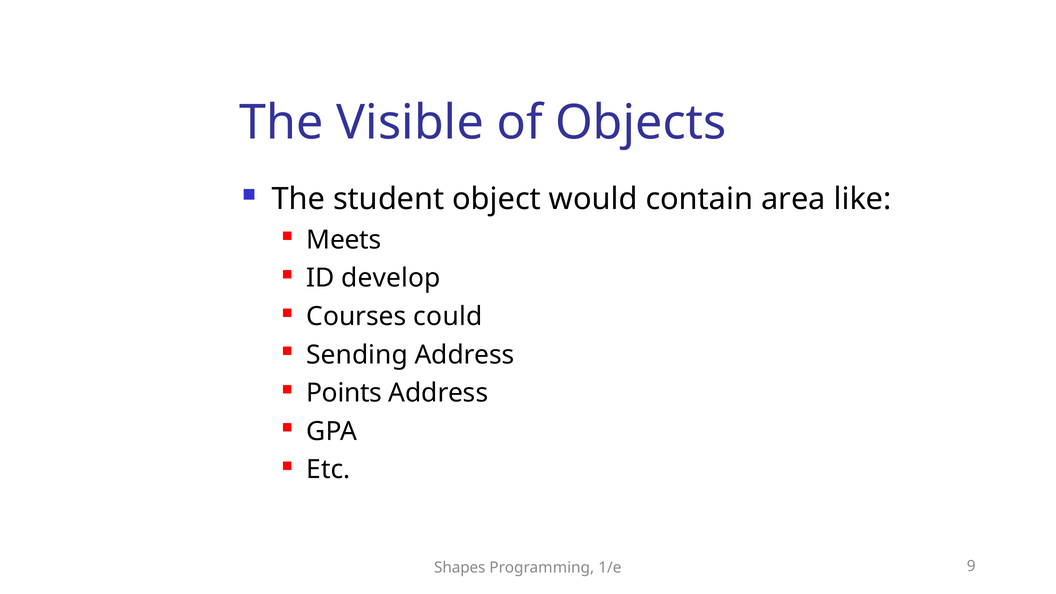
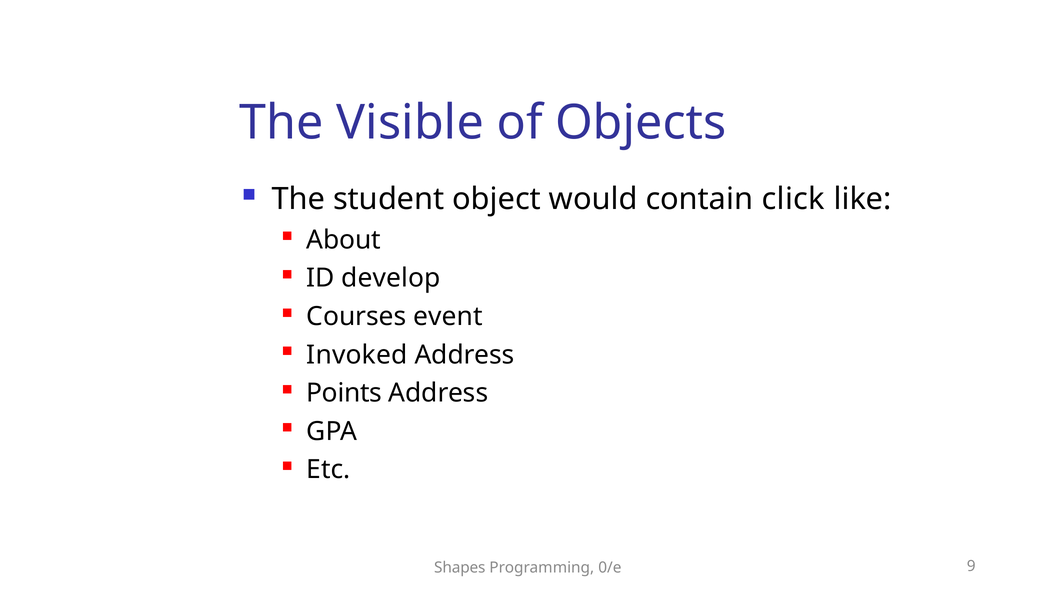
area: area -> click
Meets: Meets -> About
could: could -> event
Sending: Sending -> Invoked
1/e: 1/e -> 0/e
